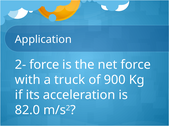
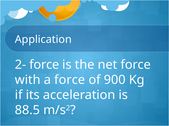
a truck: truck -> force
82.0: 82.0 -> 88.5
